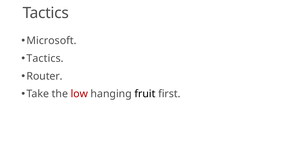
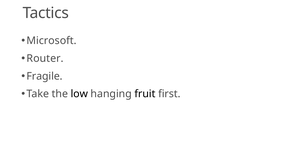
Tactics at (45, 58): Tactics -> Router
Router: Router -> Fragile
low colour: red -> black
